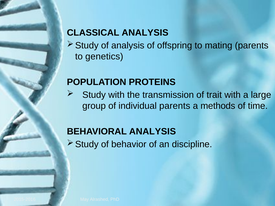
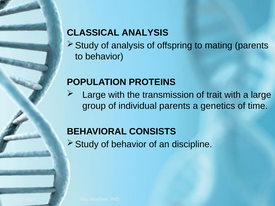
to genetics: genetics -> behavior
Study at (94, 95): Study -> Large
methods: methods -> genetics
BEHAVIORAL ANALYSIS: ANALYSIS -> CONSISTS
